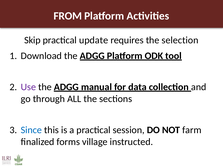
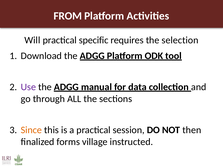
Skip: Skip -> Will
update: update -> specific
Since colour: blue -> orange
farm: farm -> then
